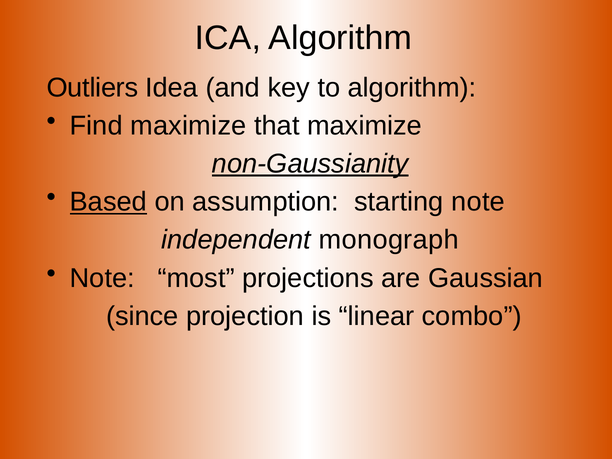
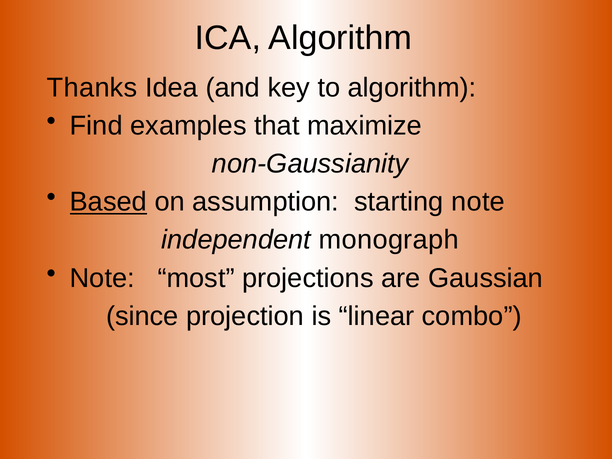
Outliers: Outliers -> Thanks
Find maximize: maximize -> examples
non-Gaussianity underline: present -> none
